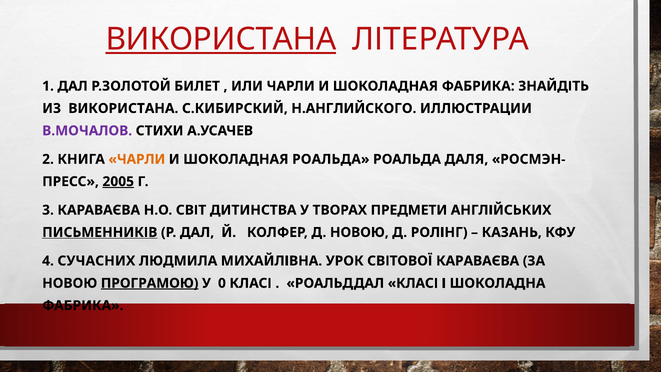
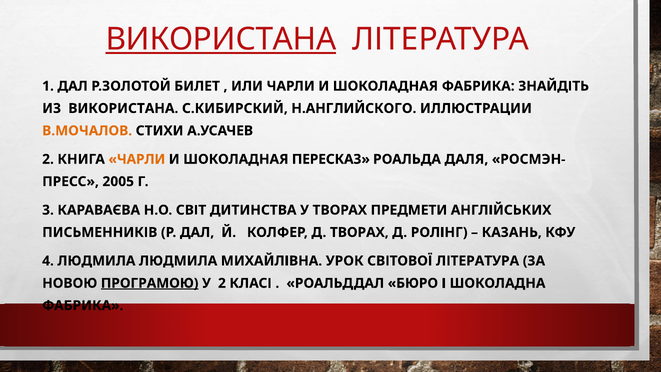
В.МОЧАЛОВ colour: purple -> orange
ШОКОЛАДНАЯ РОАЛЬДА: РОАЛЬДА -> ПЕРЕСКАЗ
2005 underline: present -> none
ПИСЬМЕННИКІВ underline: present -> none
Д НОВОЮ: НОВОЮ -> ТВОРАХ
4 СУЧАСНИХ: СУЧАСНИХ -> ЛЮДМИЛА
СВІТОВОЇ КАРАВАЄВА: КАРАВАЄВА -> ЛІТЕРАТУРА
У 0: 0 -> 2
РОАЛЬДДАЛ КЛАСІ: КЛАСІ -> БЮРО
